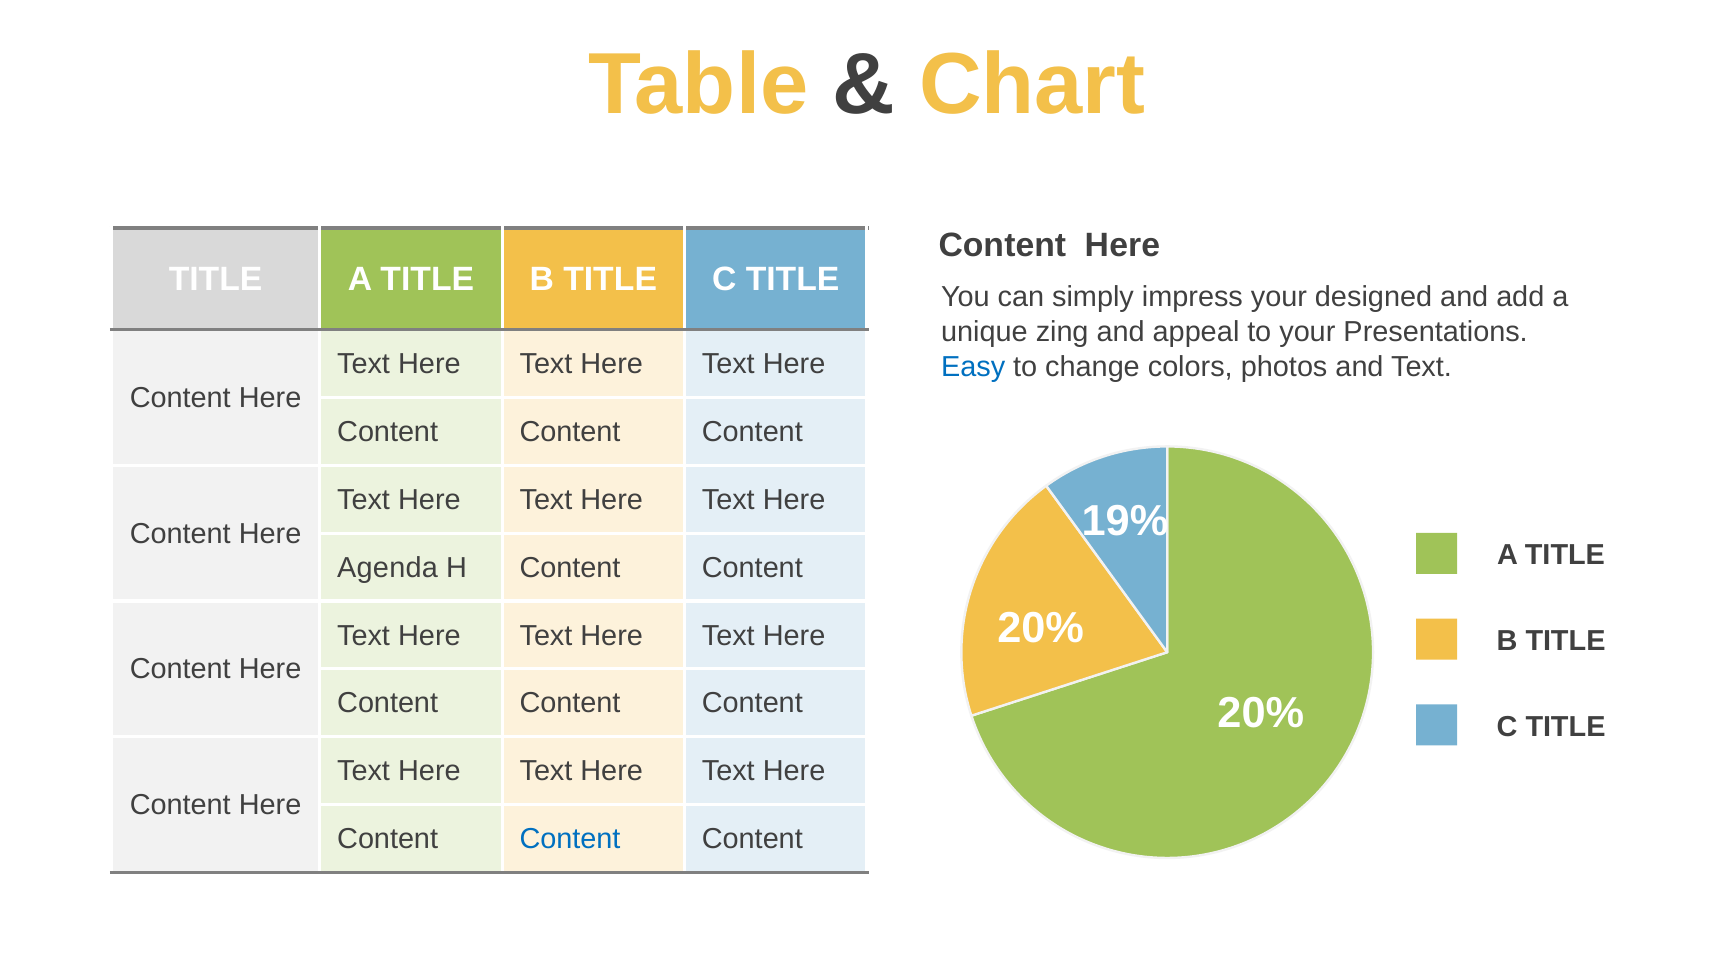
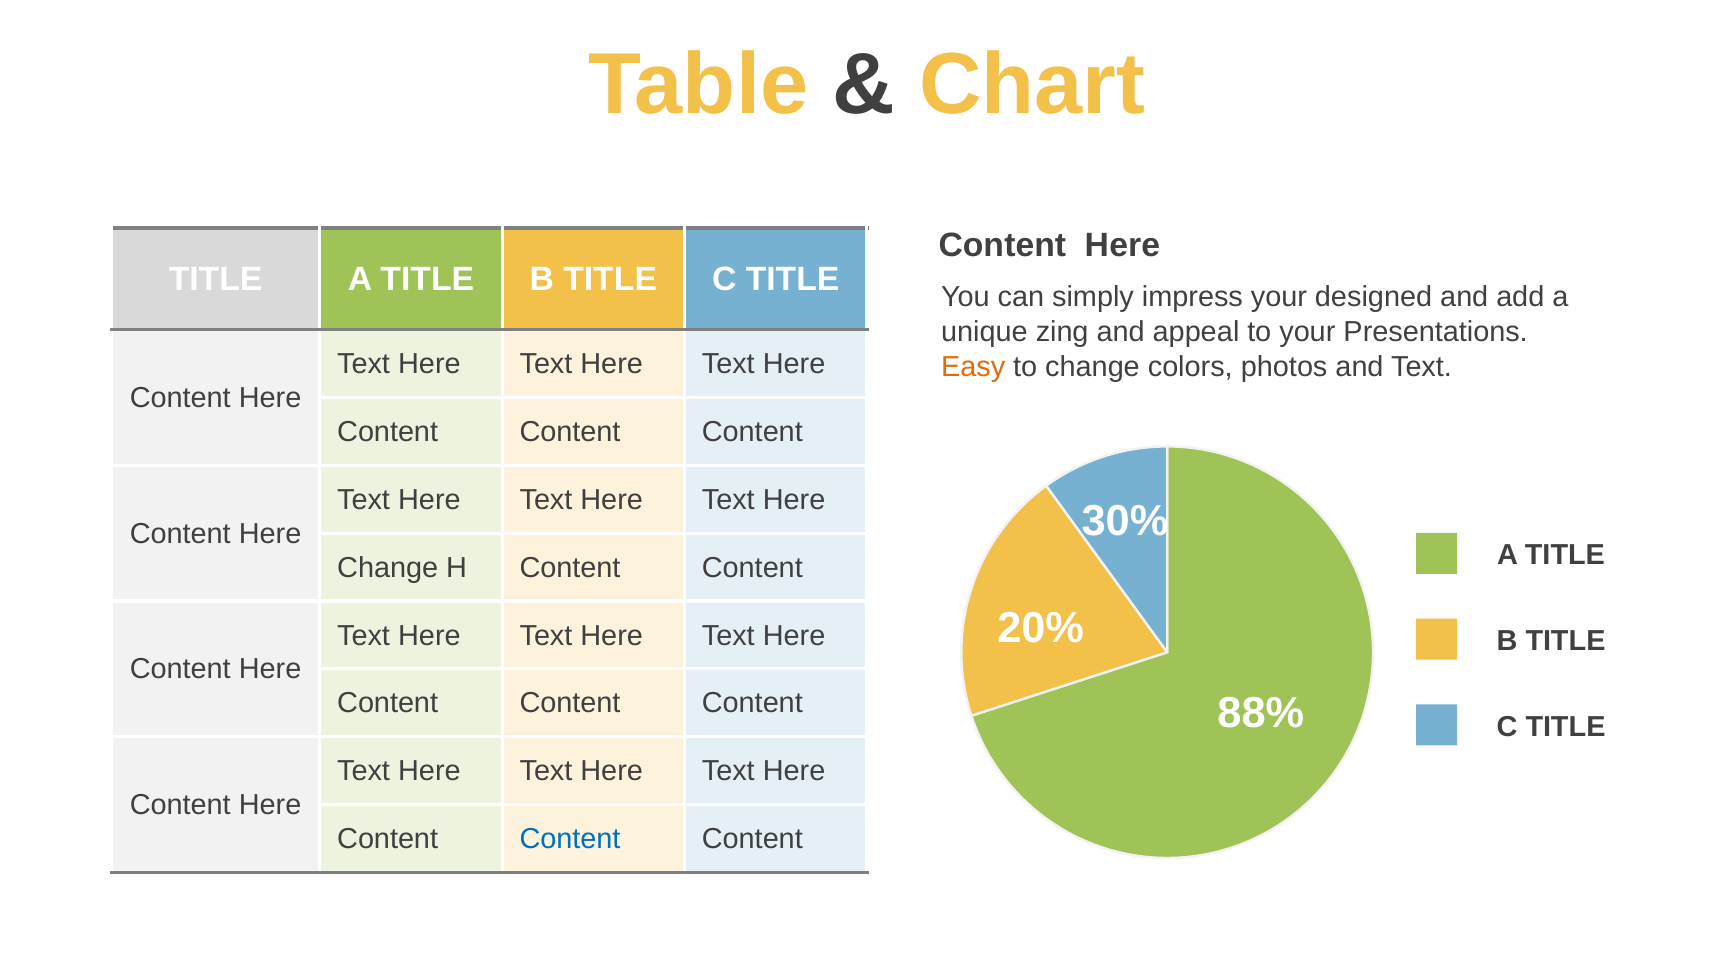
Easy colour: blue -> orange
19%: 19% -> 30%
Agenda at (388, 568): Agenda -> Change
20% at (1261, 714): 20% -> 88%
